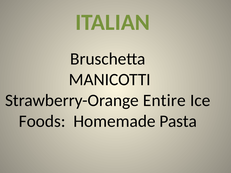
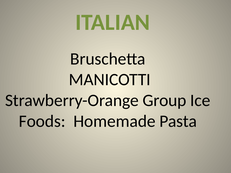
Entire: Entire -> Group
